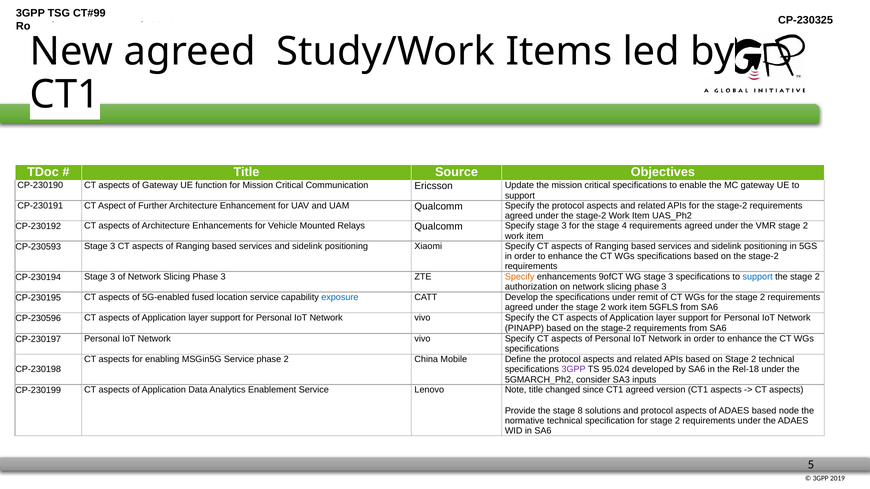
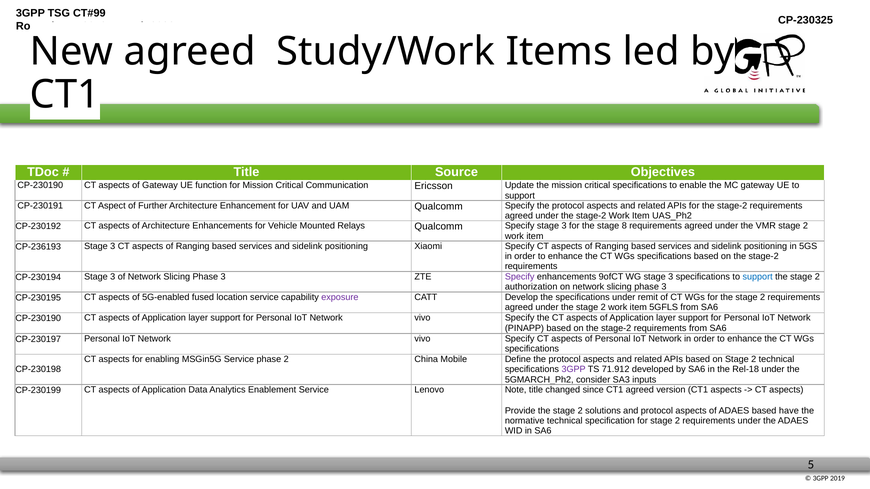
4: 4 -> 8
CP-230593: CP-230593 -> CP-236193
Specify at (520, 277) colour: orange -> purple
exposure colour: blue -> purple
CP-230596 at (38, 319): CP-230596 -> CP-230190
95.024: 95.024 -> 71.912
Provide the stage 8: 8 -> 2
node: node -> have
